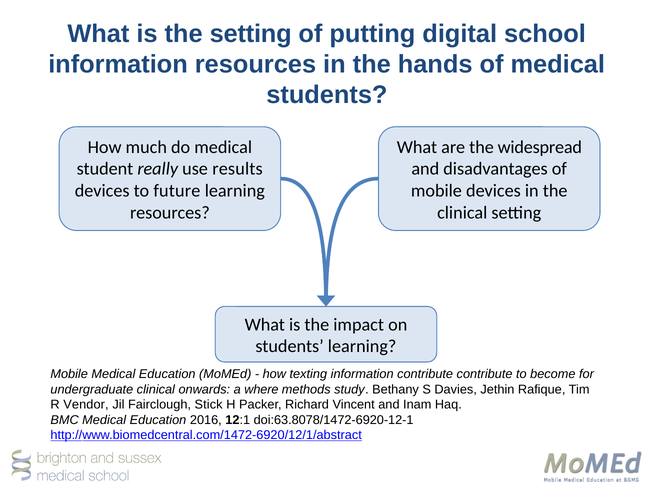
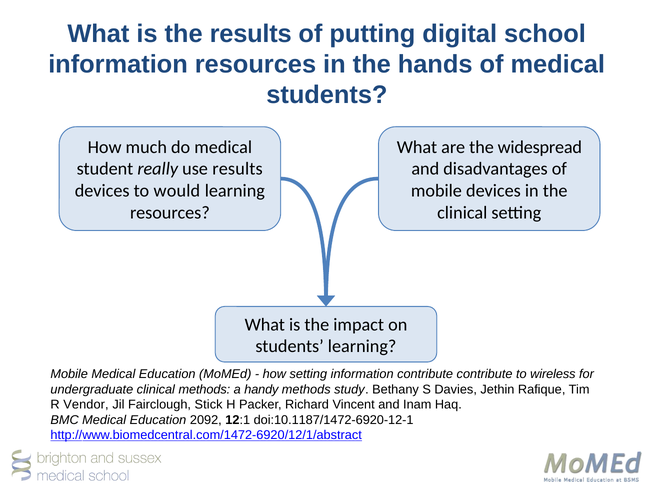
the setting: setting -> results
future: future -> would
how texting: texting -> setting
become: become -> wireless
clinical onwards: onwards -> methods
where: where -> handy
2016: 2016 -> 2092
doi:63.8078/1472-6920-12-1: doi:63.8078/1472-6920-12-1 -> doi:10.1187/1472-6920-12-1
